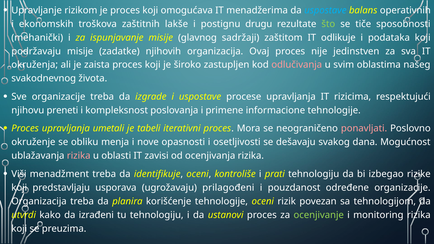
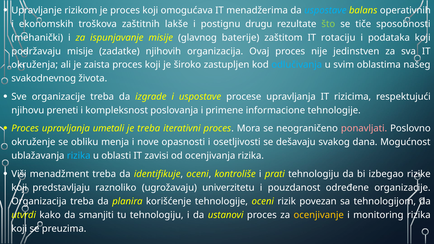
sadržaji: sadržaji -> baterije
odlikuje: odlikuje -> rotaciju
odlučivanja colour: pink -> light blue
je tabeli: tabeli -> treba
rizika at (79, 156) colour: pink -> light blue
usporava: usporava -> raznoliko
prilagođeni: prilagođeni -> univerzitetu
izrađeni: izrađeni -> smanjiti
ocenjivanje colour: light green -> yellow
